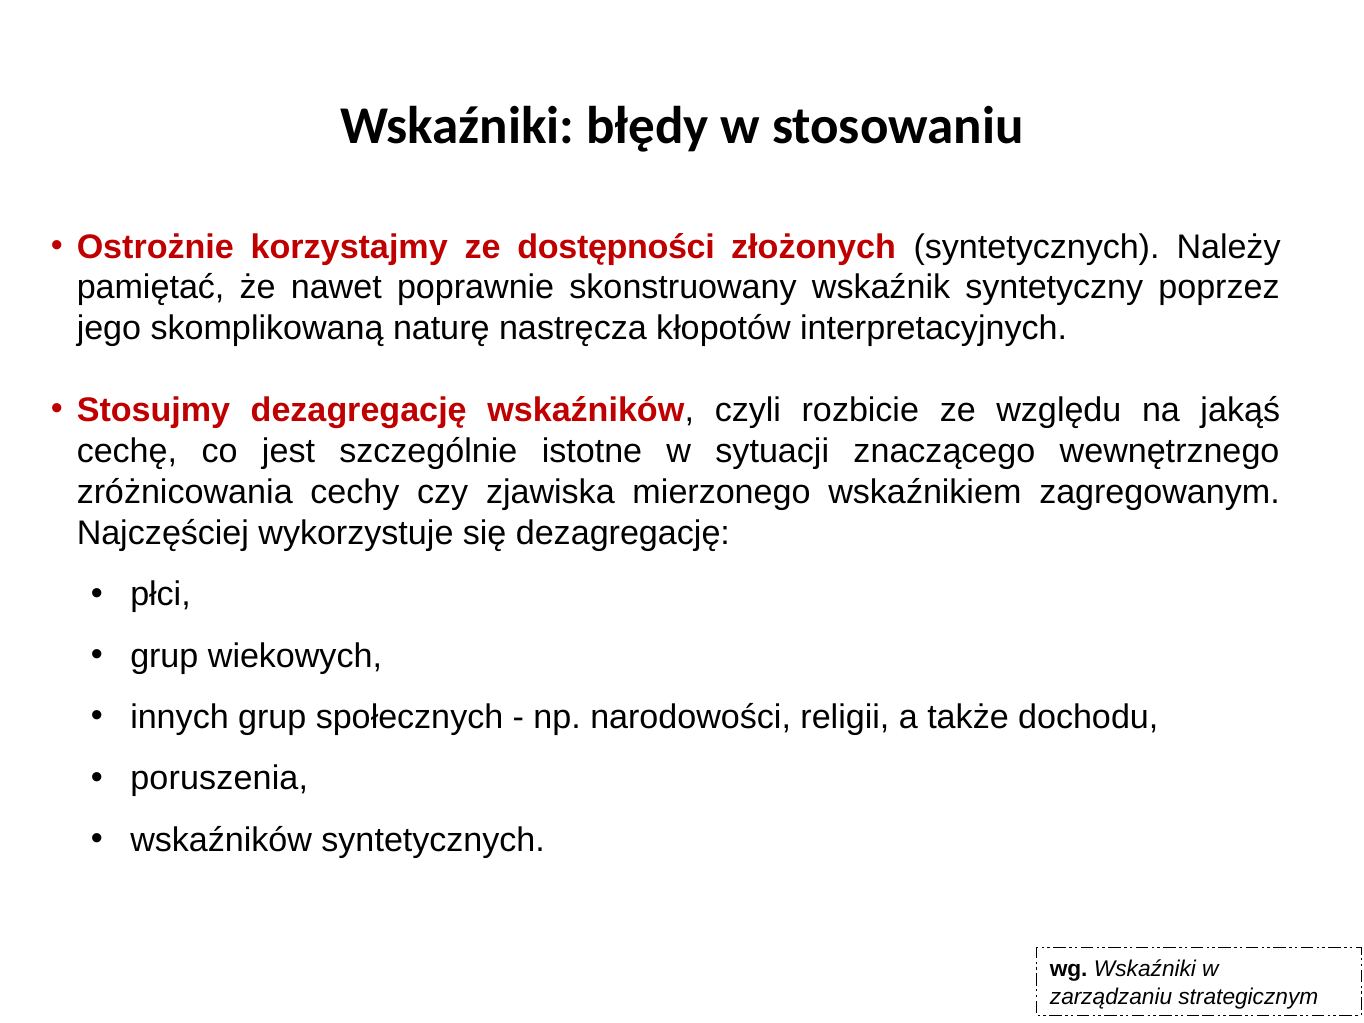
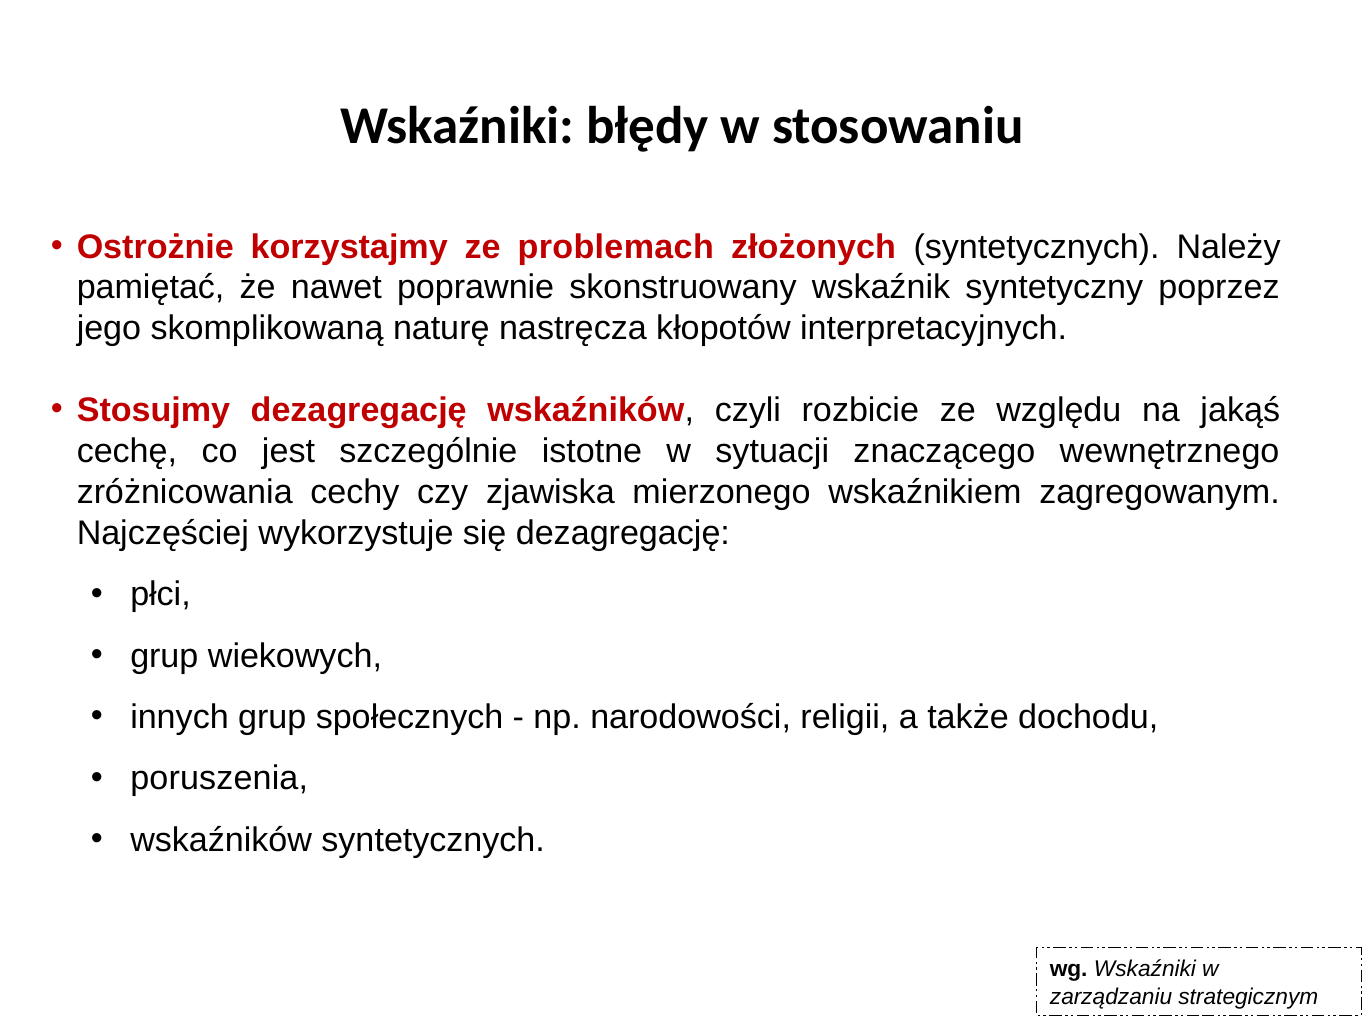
dostępności: dostępności -> problemach
